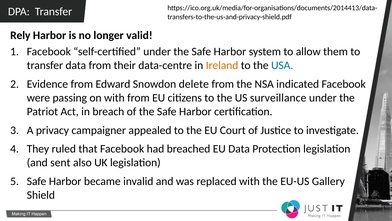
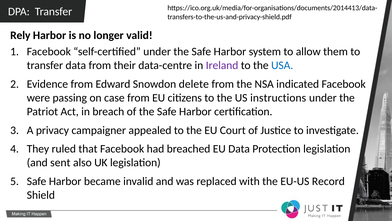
Ireland colour: orange -> purple
on with: with -> case
surveillance: surveillance -> instructions
Gallery: Gallery -> Record
